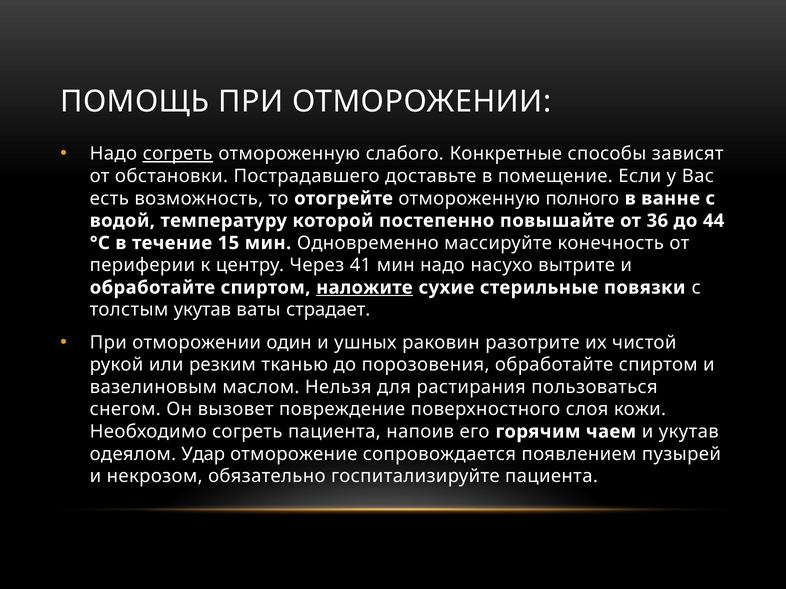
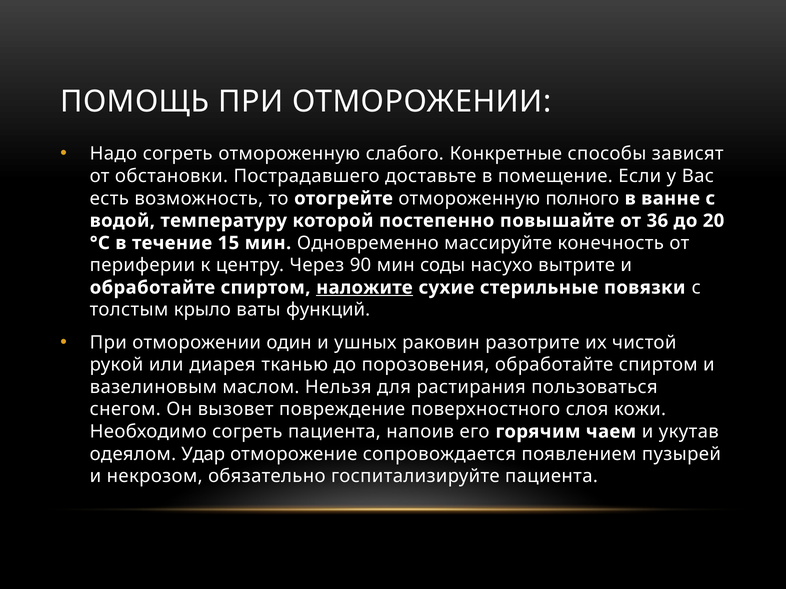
согреть at (178, 154) underline: present -> none
44: 44 -> 20
41: 41 -> 90
мин надо: надо -> соды
толстым укутав: укутав -> крыло
страдает: страдает -> функций
резким: резким -> диарея
